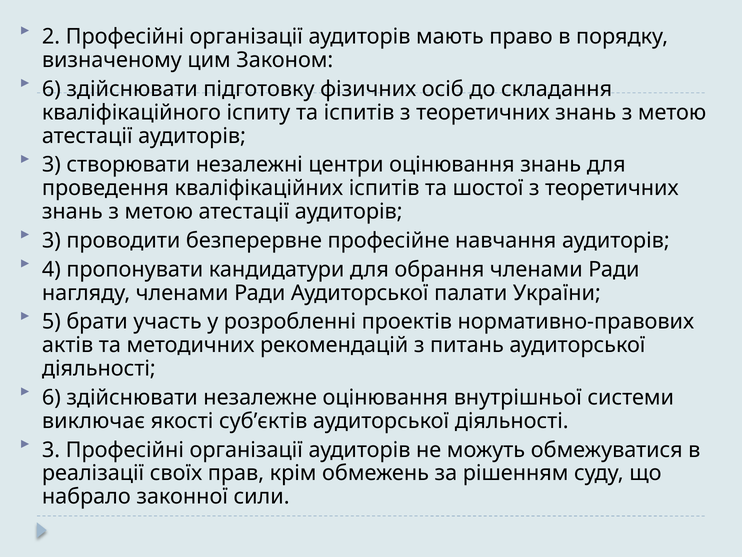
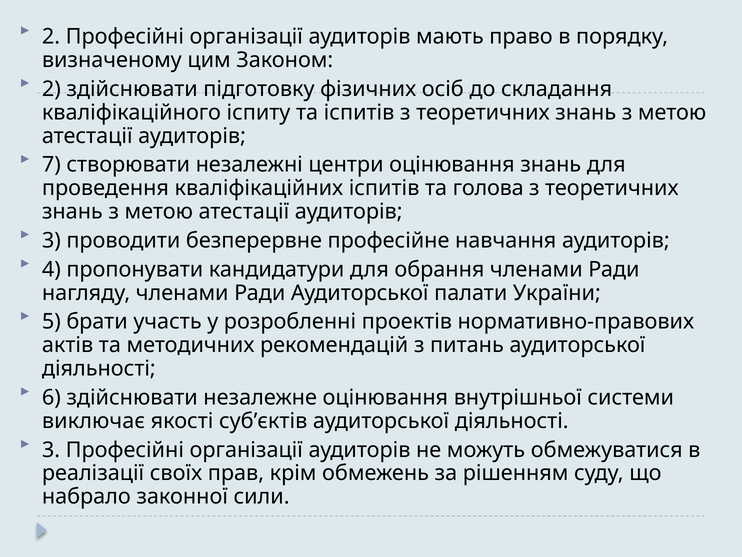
6 at (51, 89): 6 -> 2
3 at (51, 165): 3 -> 7
шостої: шостої -> голова
